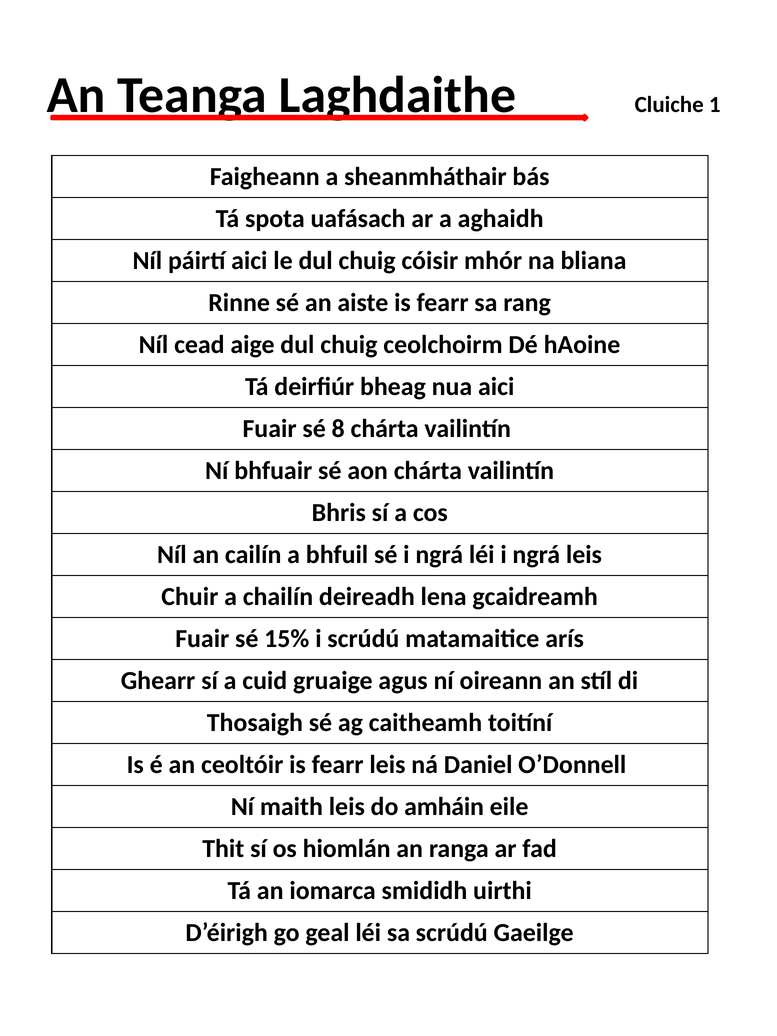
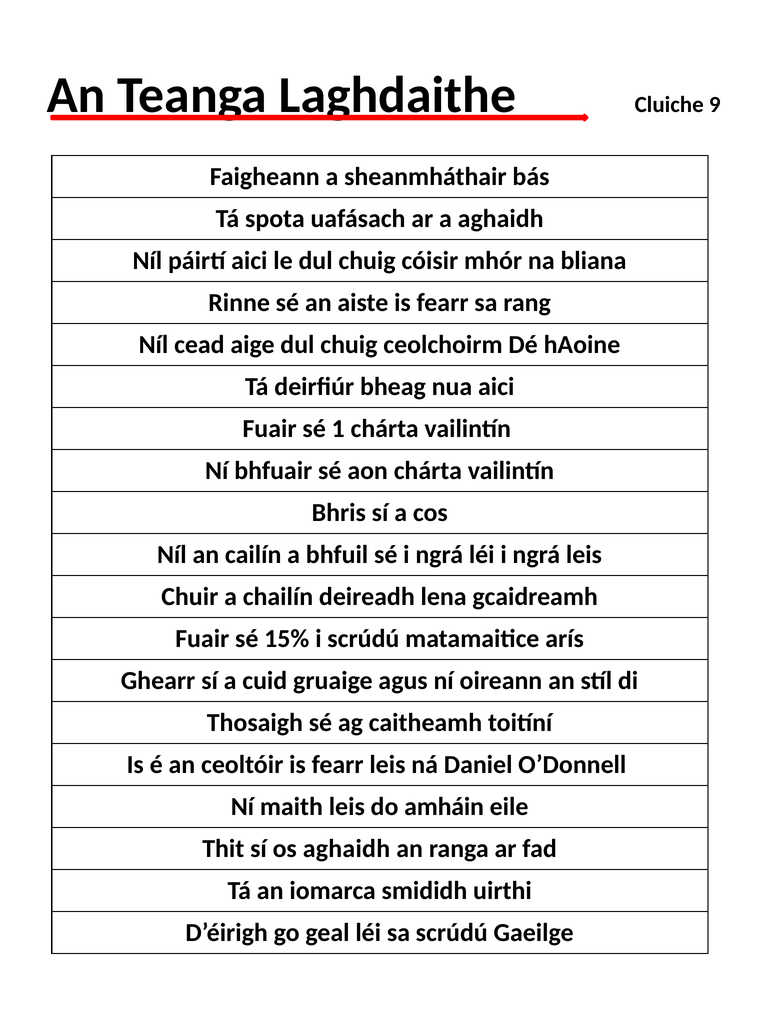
1: 1 -> 9
8: 8 -> 1
os hiomlán: hiomlán -> aghaidh
